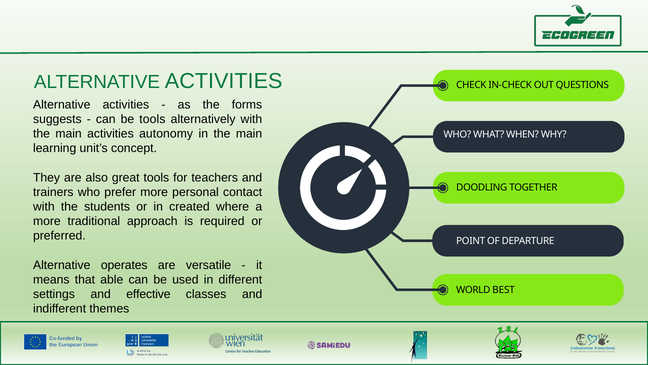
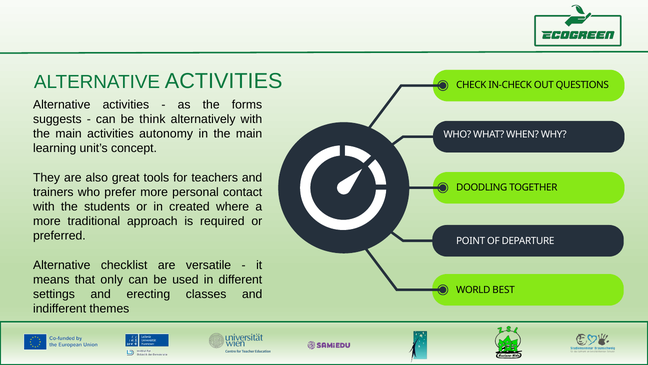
be tools: tools -> think
operates: operates -> checklist
able: able -> only
effective: effective -> erecting
